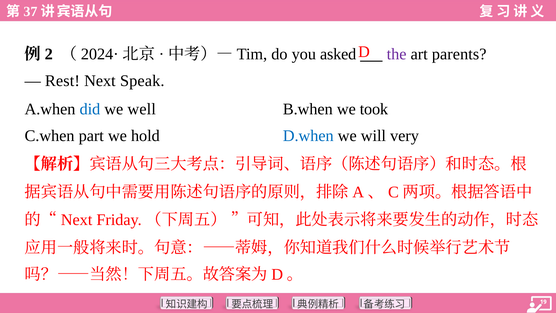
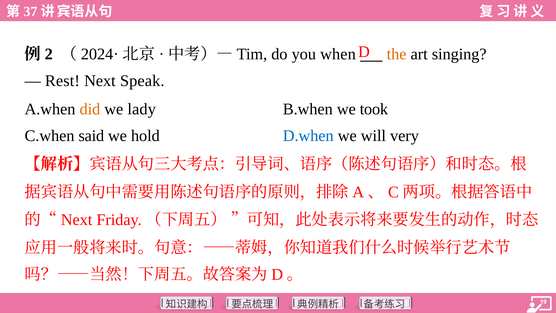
asked: asked -> when
the colour: purple -> orange
parents: parents -> singing
did colour: blue -> orange
well: well -> lady
part: part -> said
